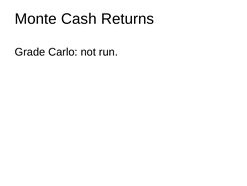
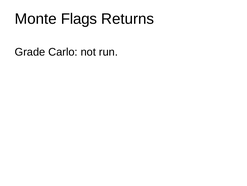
Cash: Cash -> Flags
